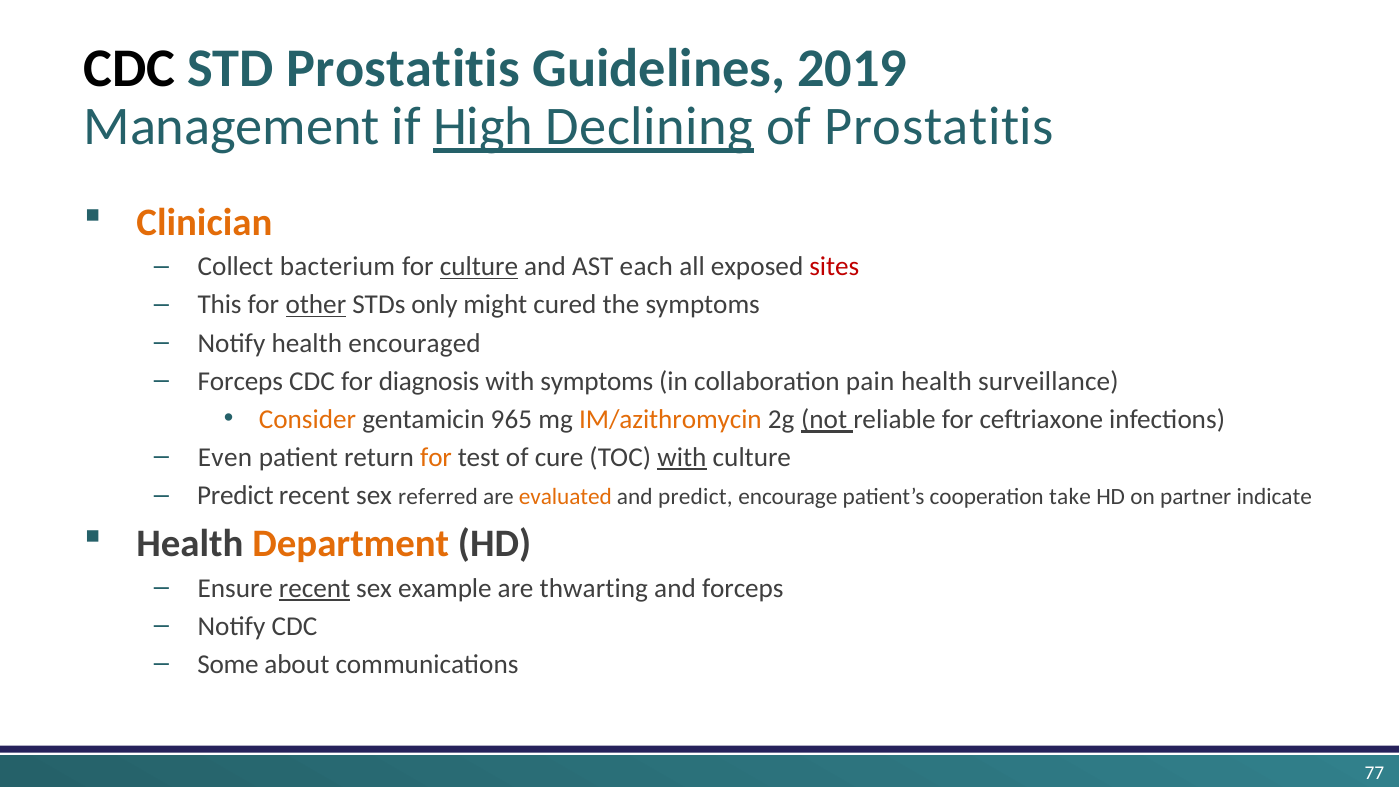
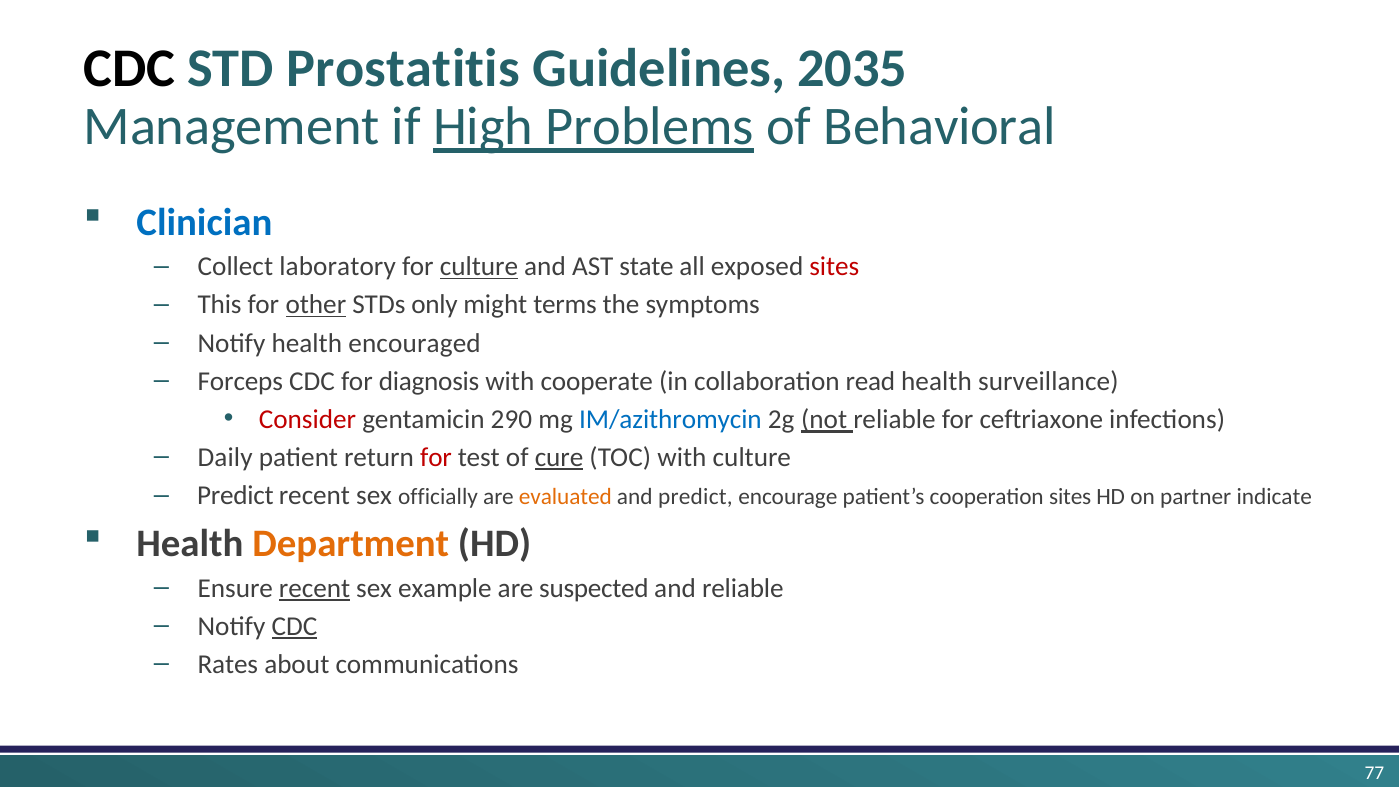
2019: 2019 -> 2035
Declining: Declining -> Problems
of Prostatitis: Prostatitis -> Behavioral
Clinician colour: orange -> blue
bacterium: bacterium -> laboratory
each: each -> state
cured: cured -> terms
with symptoms: symptoms -> cooperate
pain: pain -> read
Consider colour: orange -> red
965: 965 -> 290
IM/azithromycin colour: orange -> blue
Even: Even -> Daily
for at (436, 457) colour: orange -> red
cure underline: none -> present
with at (682, 457) underline: present -> none
referred: referred -> officially
cooperation take: take -> sites
thwarting: thwarting -> suspected
and forceps: forceps -> reliable
CDC at (295, 626) underline: none -> present
Some: Some -> Rates
